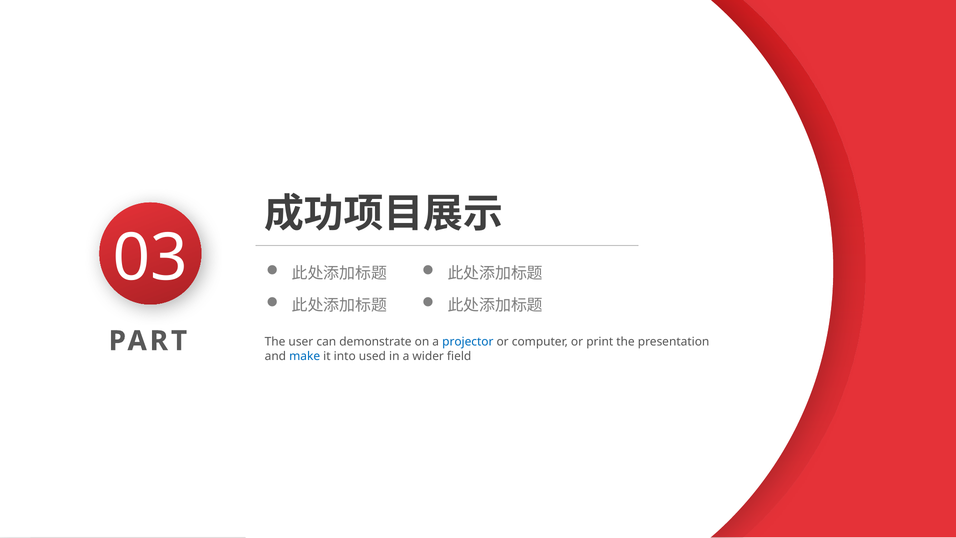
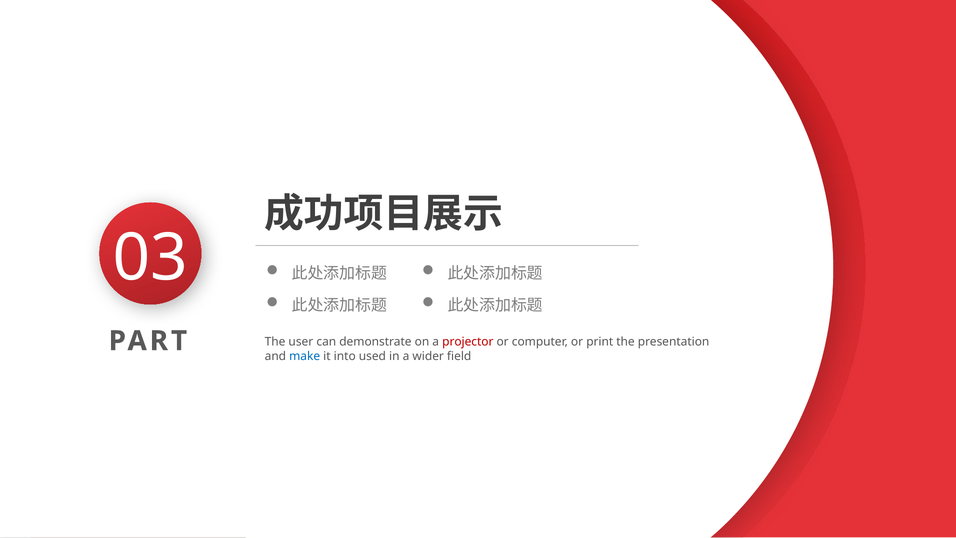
projector colour: blue -> red
